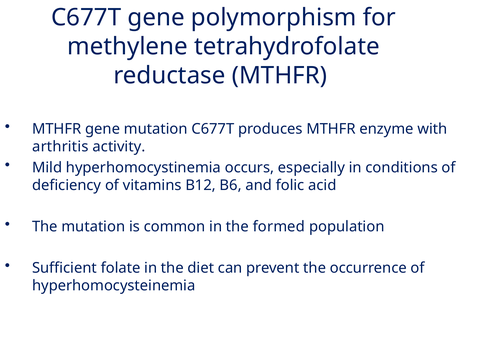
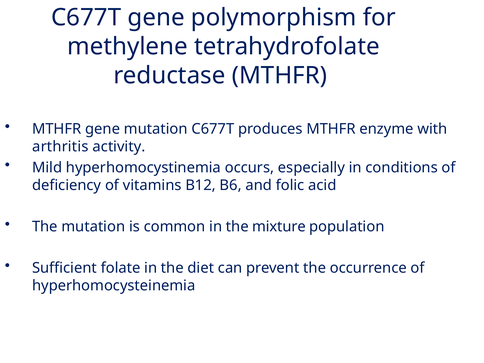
formed: formed -> mixture
